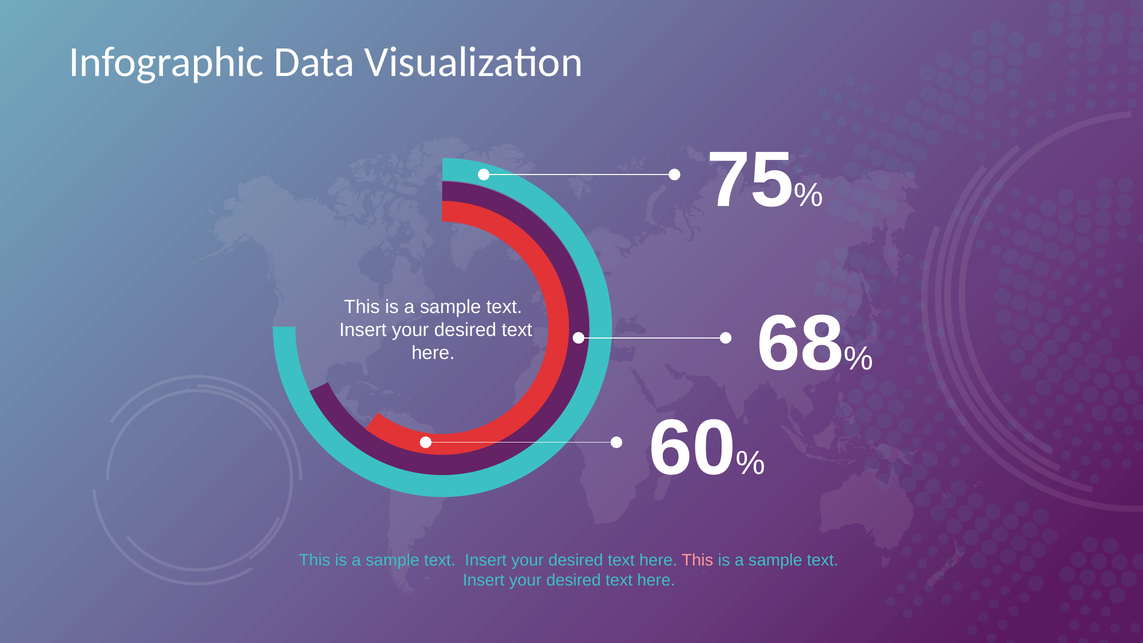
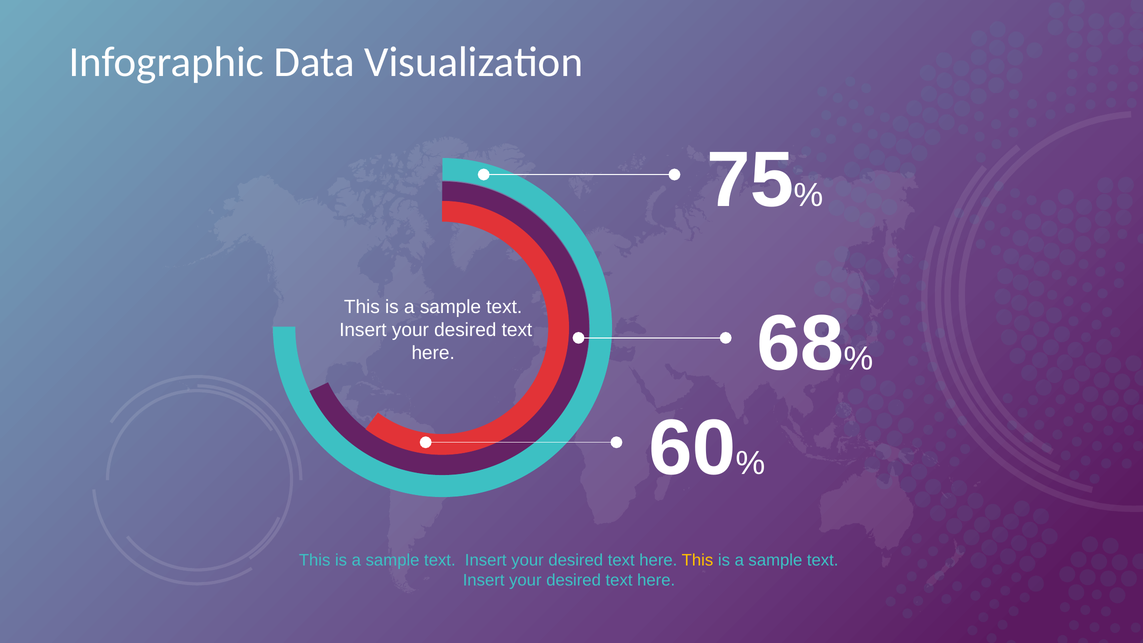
This at (697, 560) colour: pink -> yellow
